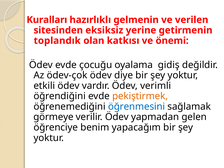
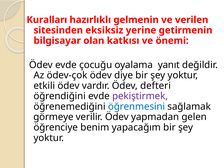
toplandık: toplandık -> bilgisayar
gidiş: gidiş -> yanıt
verimli: verimli -> defteri
pekiştirmek colour: orange -> purple
